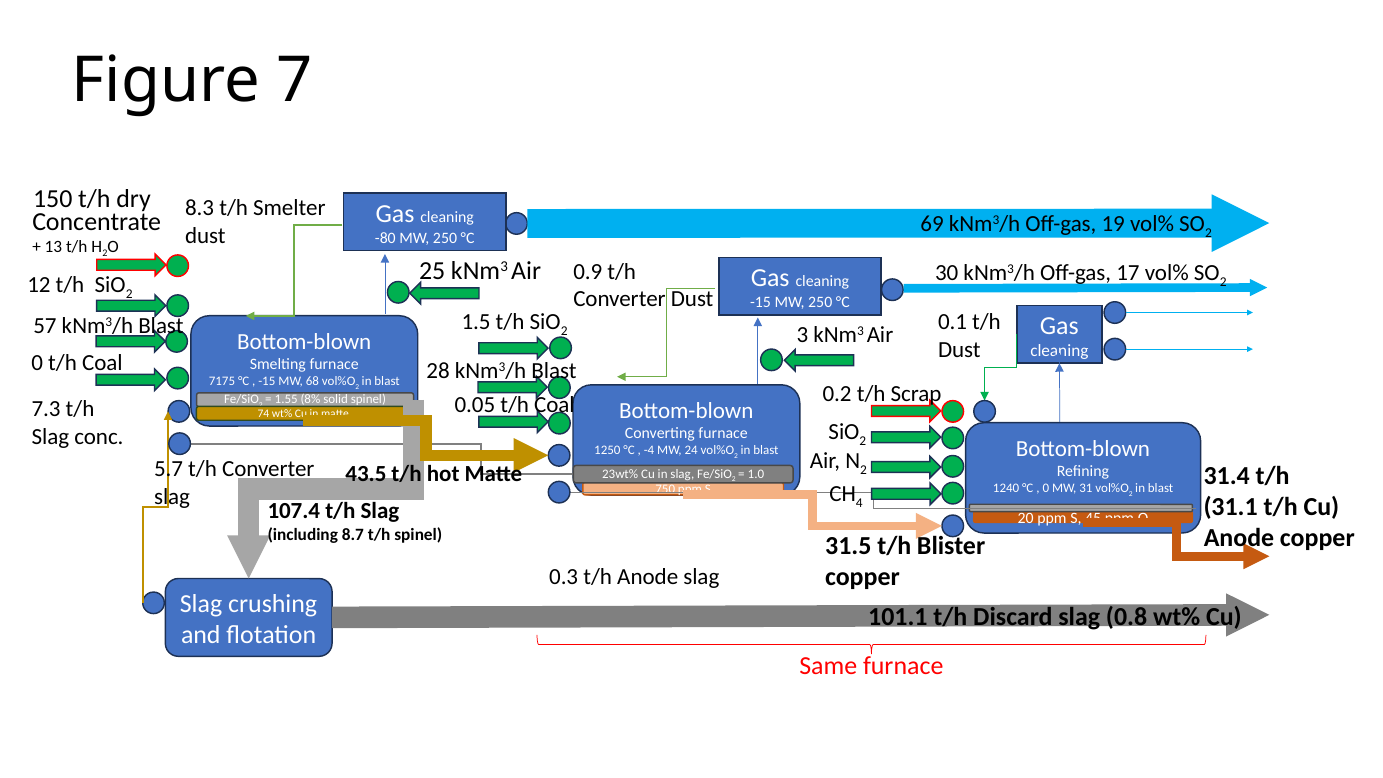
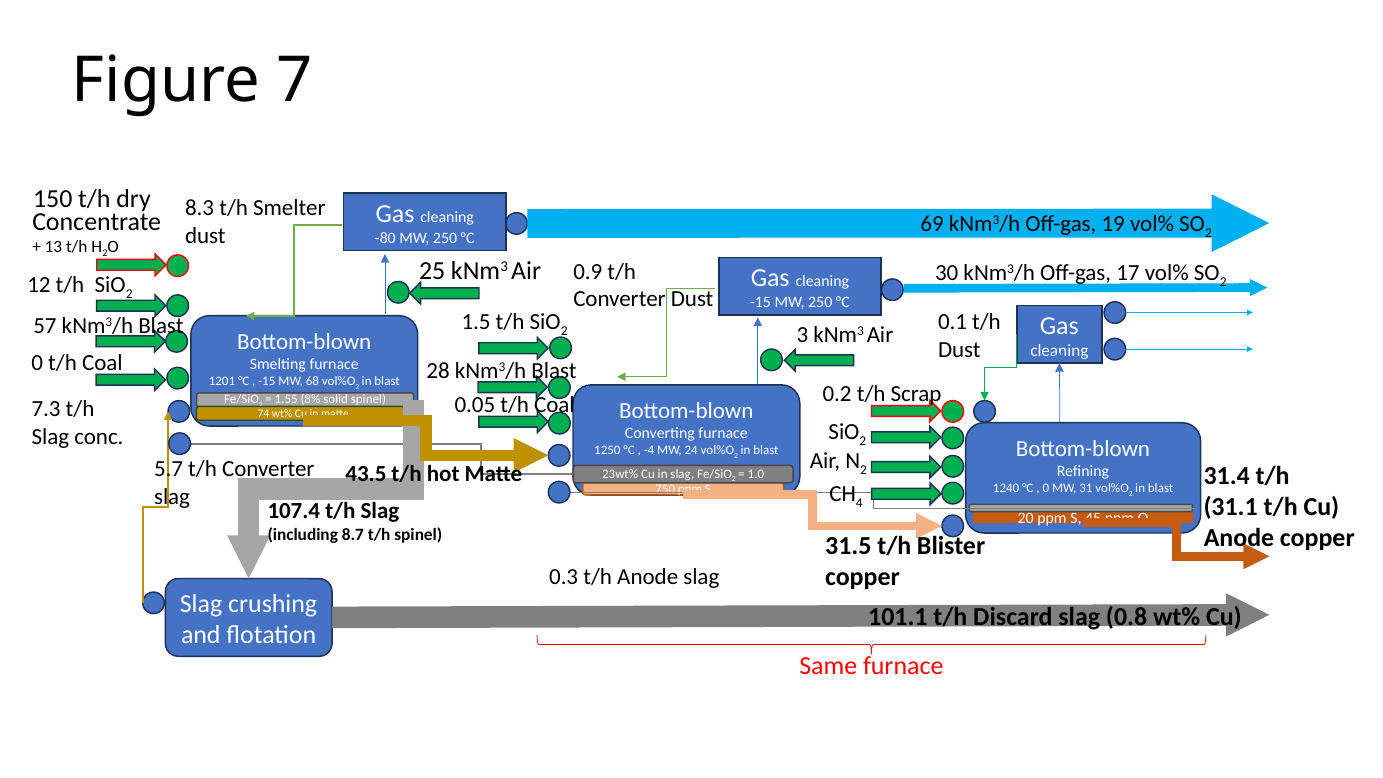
7175: 7175 -> 1201
